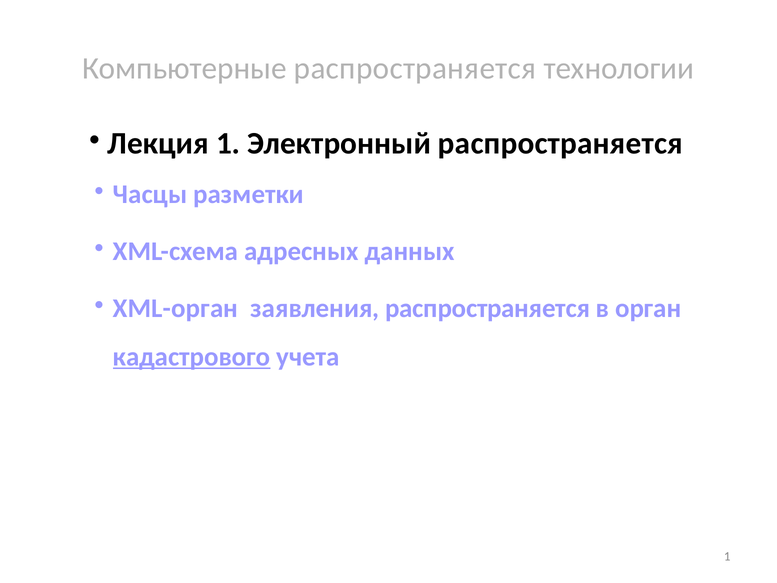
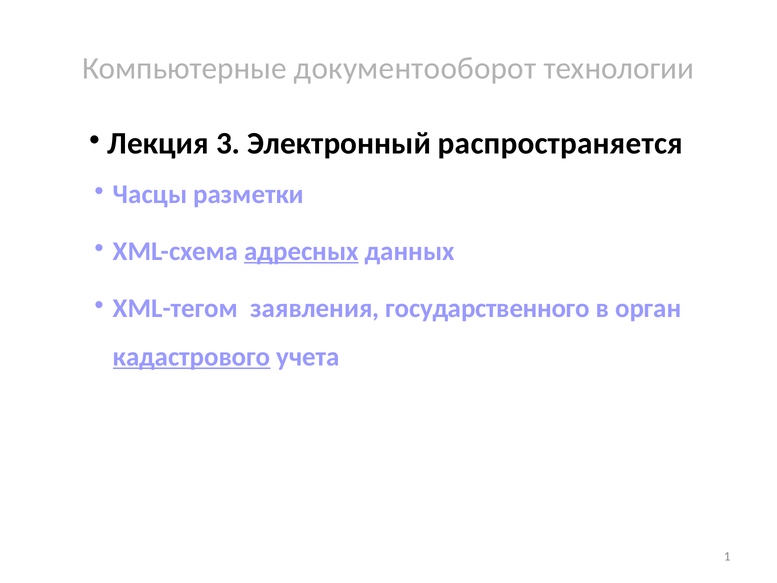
Компьютерные распространяется: распространяется -> документооборот
Лекция 1: 1 -> 3
адресных underline: none -> present
XML-орган: XML-орган -> XML-тегом
заявления распространяется: распространяется -> государственного
